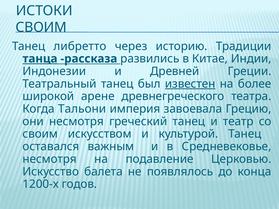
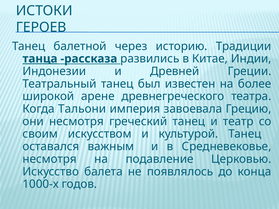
СВОИМ at (41, 27): СВОИМ -> ГЕРОЕВ
либретто: либретто -> балетной
известен underline: present -> none
1200-х: 1200-х -> 1000-х
